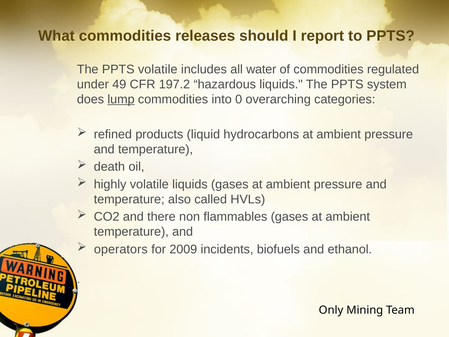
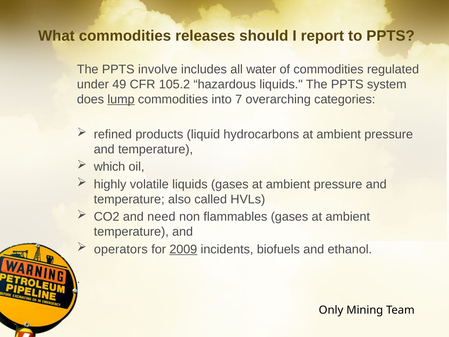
PPTS volatile: volatile -> involve
197.2: 197.2 -> 105.2
0: 0 -> 7
death: death -> which
there: there -> need
2009 underline: none -> present
